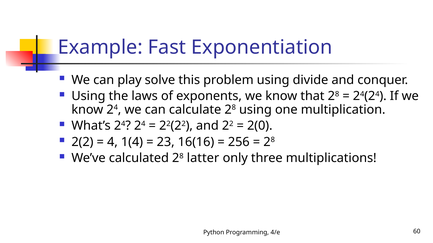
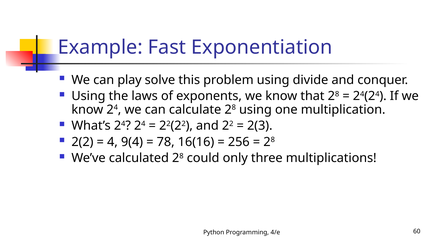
2(0: 2(0 -> 2(3
1(4: 1(4 -> 9(4
23: 23 -> 78
latter: latter -> could
